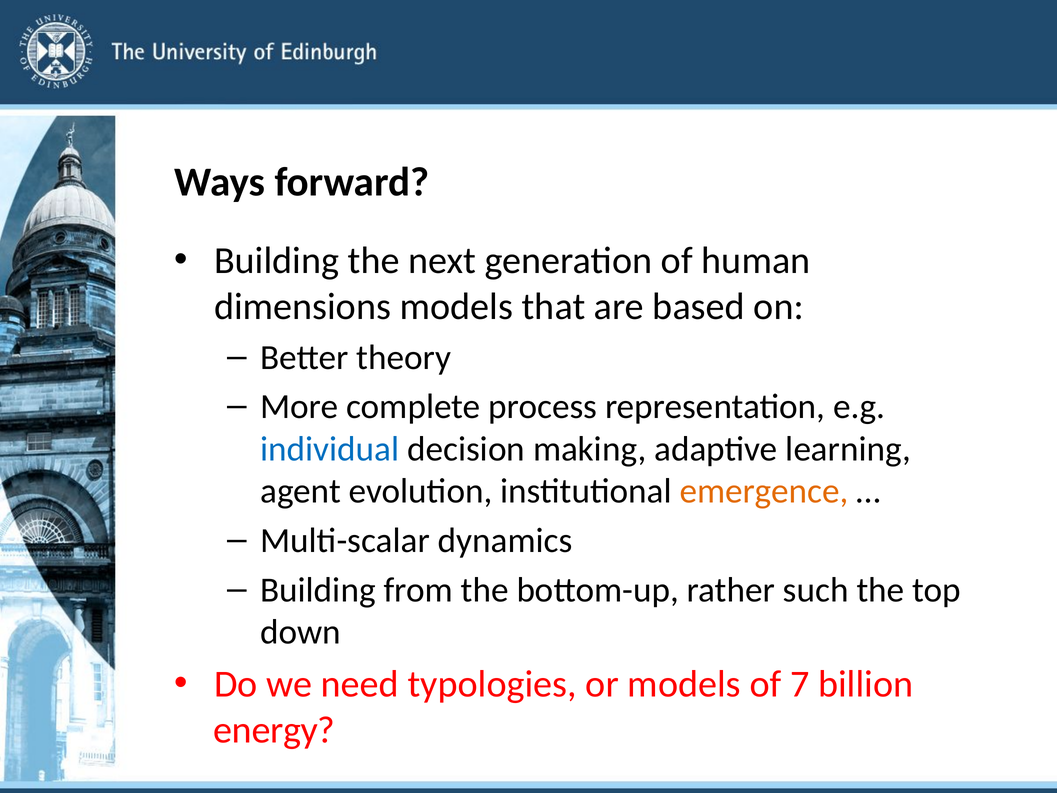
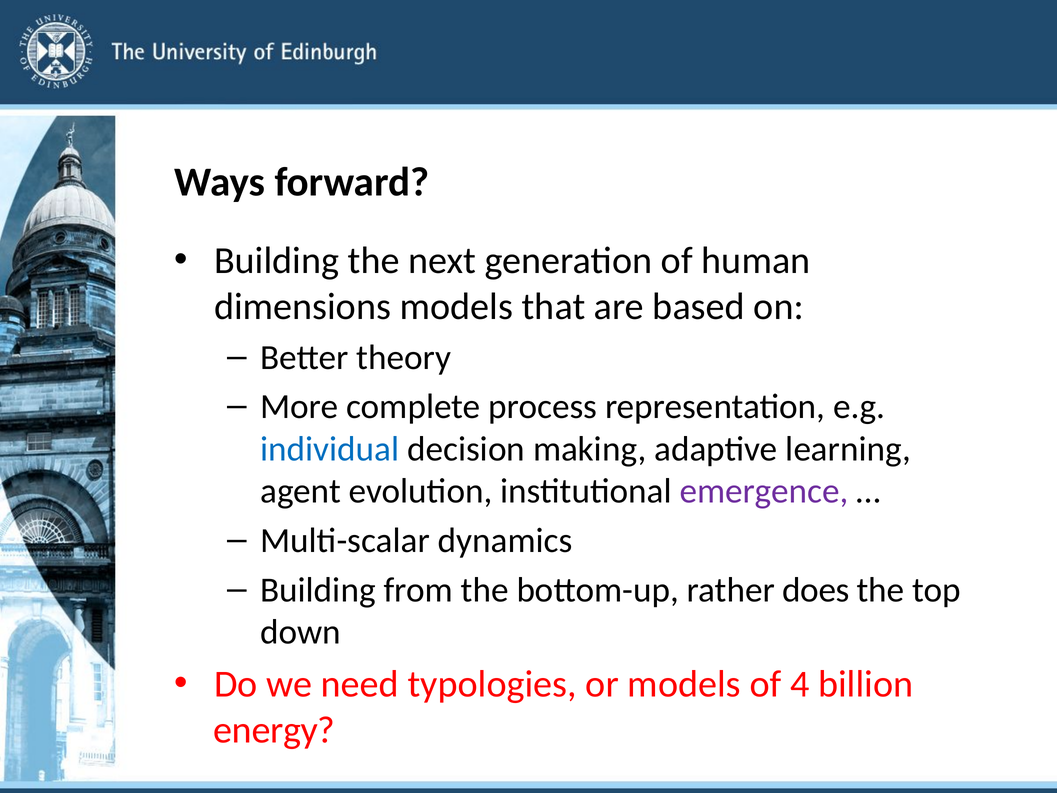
emergence colour: orange -> purple
such: such -> does
7: 7 -> 4
